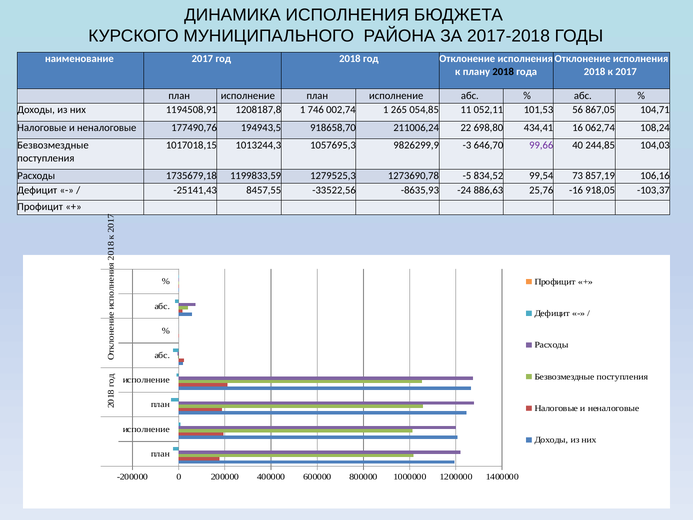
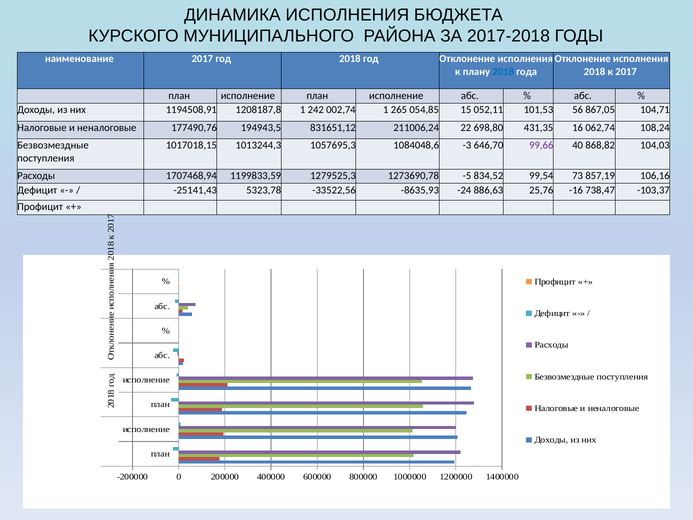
2018 at (503, 72) colour: black -> blue
746: 746 -> 242
11: 11 -> 15
918658,70: 918658,70 -> 831651,12
434,41: 434,41 -> 431,35
9826299,9: 9826299,9 -> 1084048,6
244,85: 244,85 -> 868,82
1735679,18: 1735679,18 -> 1707468,94
8457,55: 8457,55 -> 5323,78
918,05: 918,05 -> 738,47
